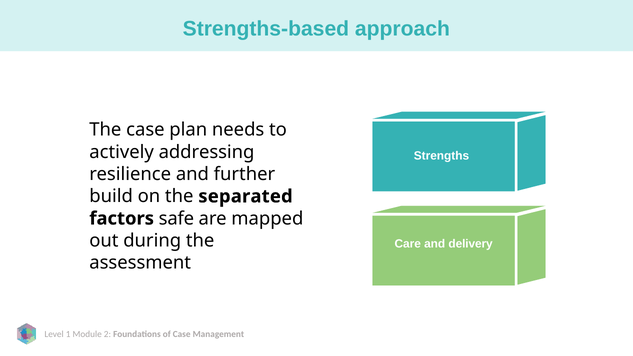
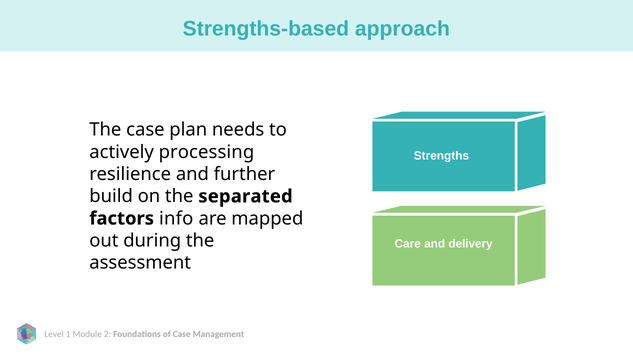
addressing: addressing -> processing
safe: safe -> info
